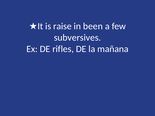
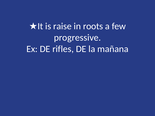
been: been -> roots
subversives: subversives -> progressive
